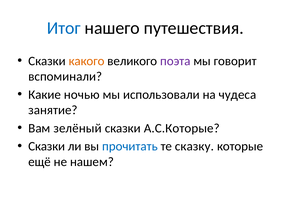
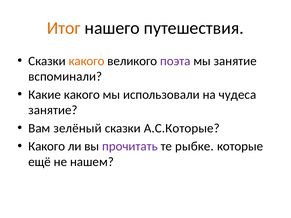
Итог colour: blue -> orange
мы говорит: говорит -> занятие
Какие ночью: ночью -> какого
Сказки at (47, 146): Сказки -> Какого
прочитать colour: blue -> purple
сказку: сказку -> рыбке
